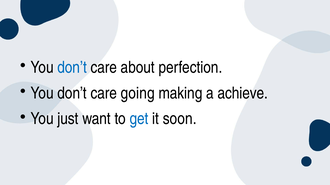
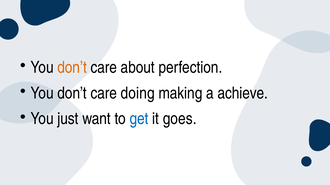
don’t at (72, 68) colour: blue -> orange
going: going -> doing
soon: soon -> goes
